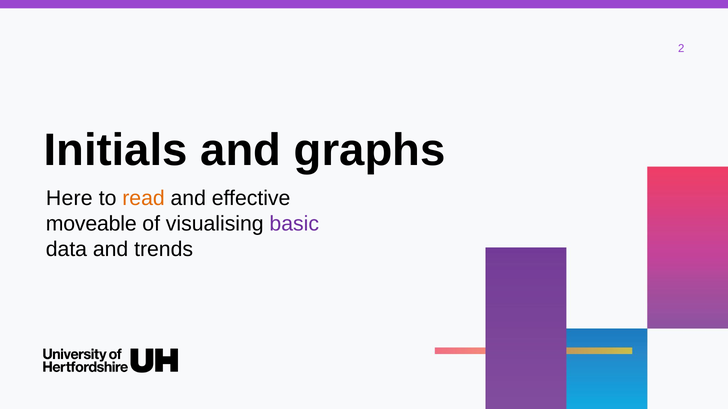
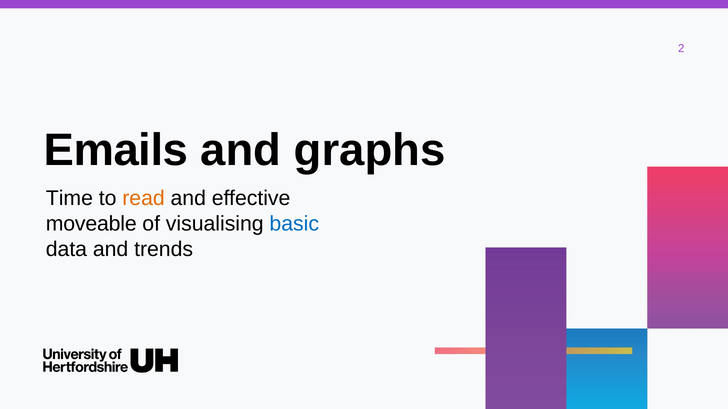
Initials: Initials -> Emails
Here: Here -> Time
basic colour: purple -> blue
